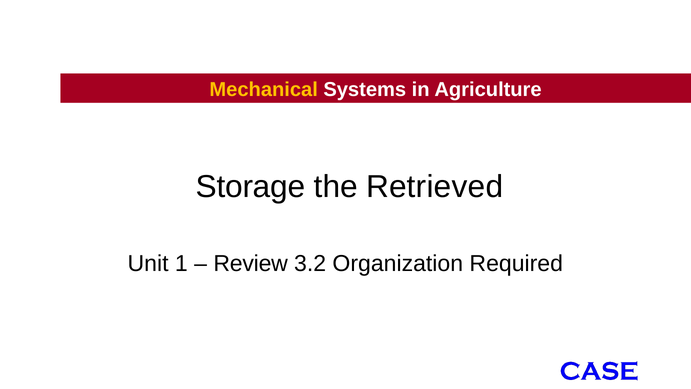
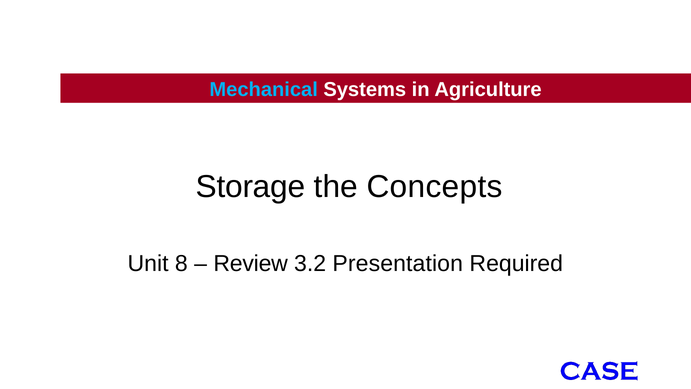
Mechanical colour: yellow -> light blue
Retrieved: Retrieved -> Concepts
1: 1 -> 8
Organization: Organization -> Presentation
